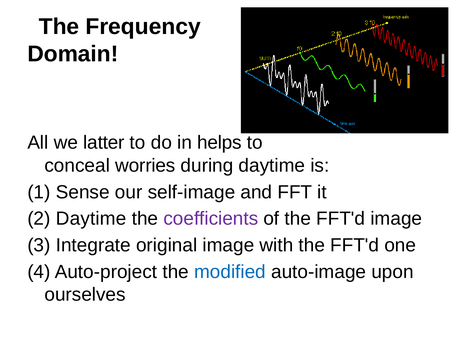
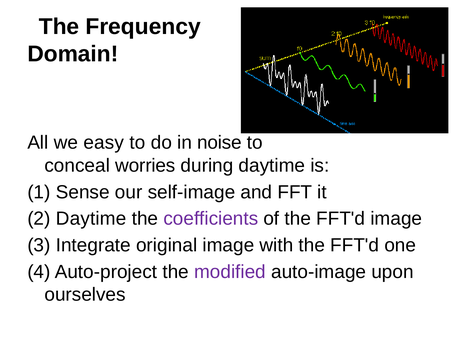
latter: latter -> easy
helps: helps -> noise
modified colour: blue -> purple
